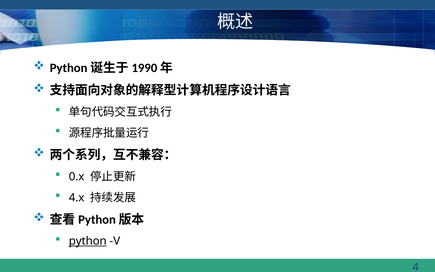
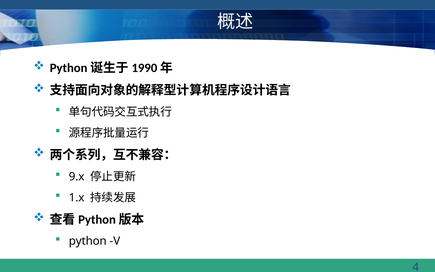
0.x: 0.x -> 9.x
4.x: 4.x -> 1.x
python underline: present -> none
